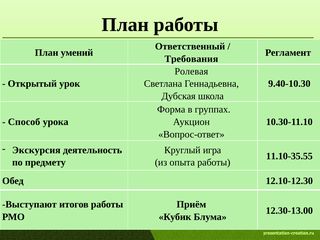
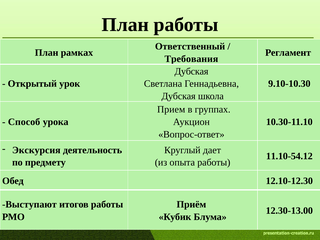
умений: умений -> рамках
Ролевая at (191, 71): Ролевая -> Дубская
9.40-10.30: 9.40-10.30 -> 9.10-10.30
Форма: Форма -> Прием
игра: игра -> дает
11.10-35.55: 11.10-35.55 -> 11.10-54.12
